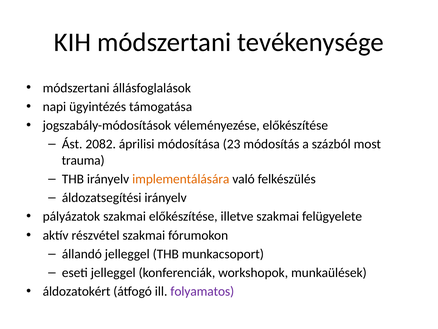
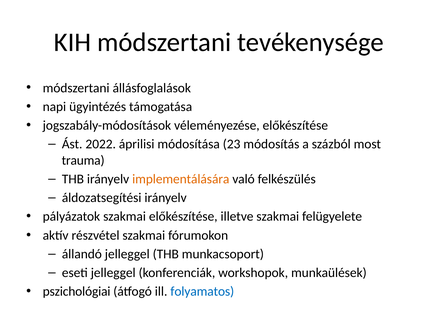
2082: 2082 -> 2022
áldozatokért: áldozatokért -> pszichológiai
folyamatos colour: purple -> blue
